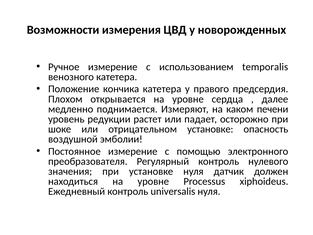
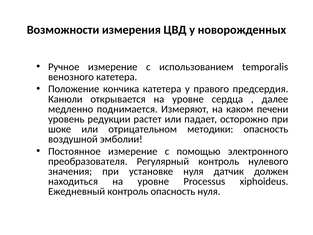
Плохом: Плохом -> Канюли
отрицательном установке: установке -> методики
контроль universalis: universalis -> опасность
